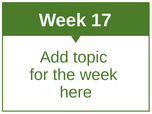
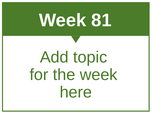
17: 17 -> 81
